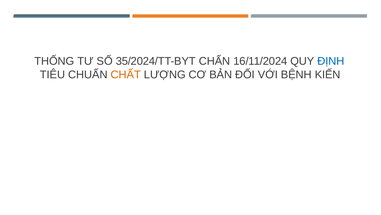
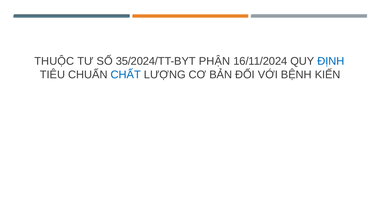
THỐNG: THỐNG -> THUỘC
CHẨN: CHẨN -> PHẬN
CHẤT colour: orange -> blue
